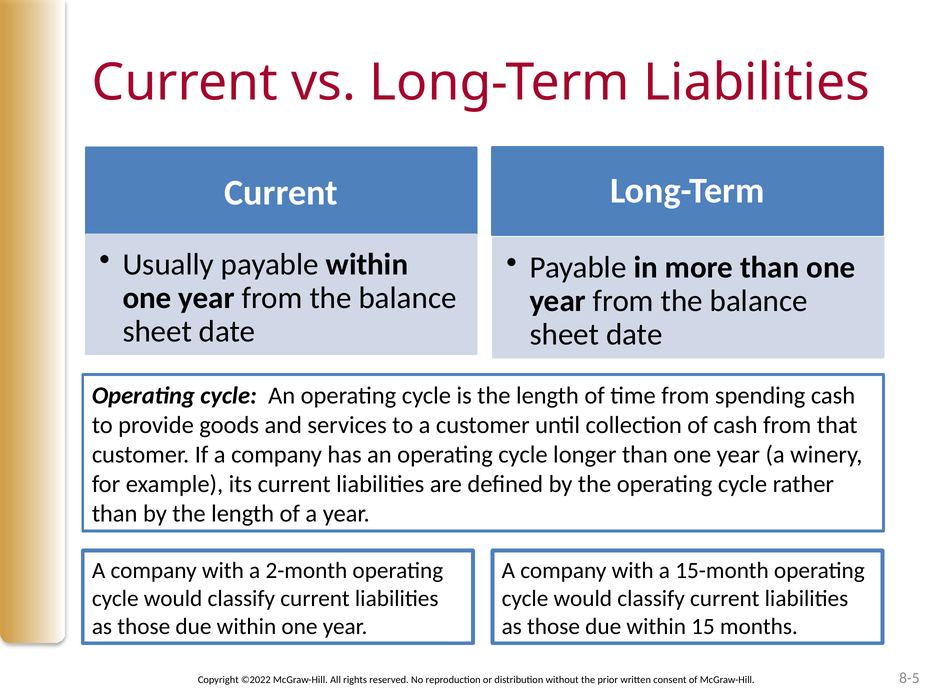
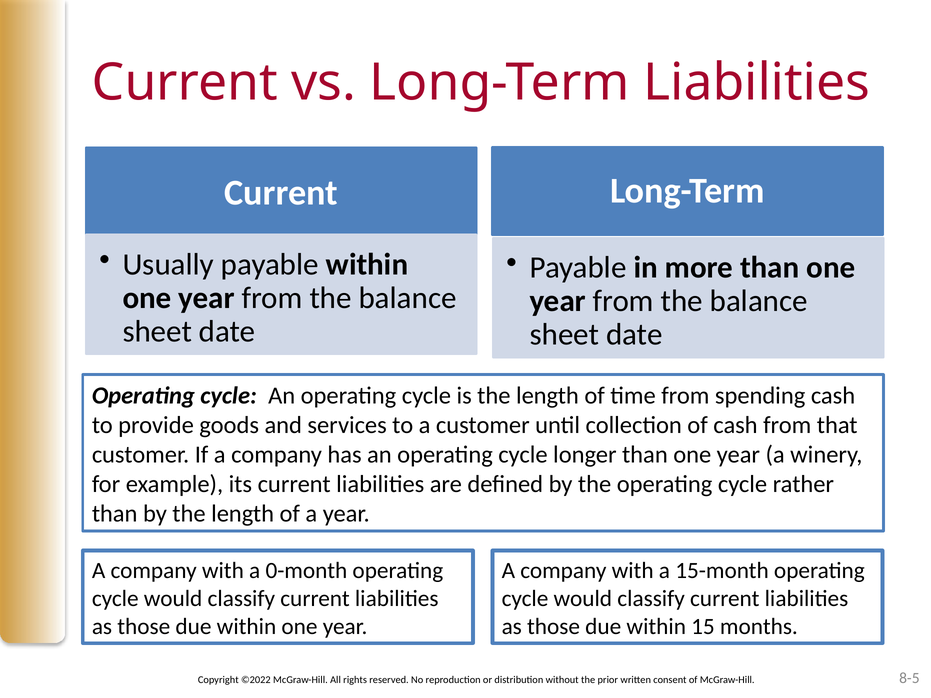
2-month: 2-month -> 0-month
